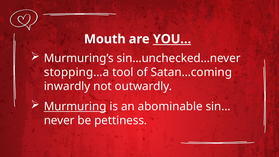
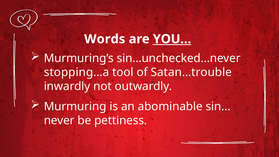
Mouth: Mouth -> Words
Satan…coming: Satan…coming -> Satan…trouble
Murmuring underline: present -> none
